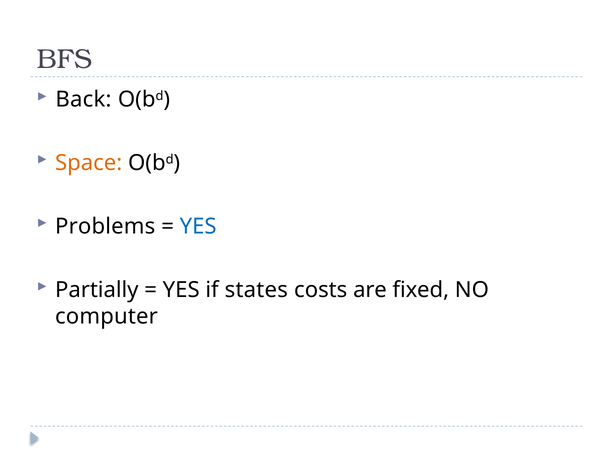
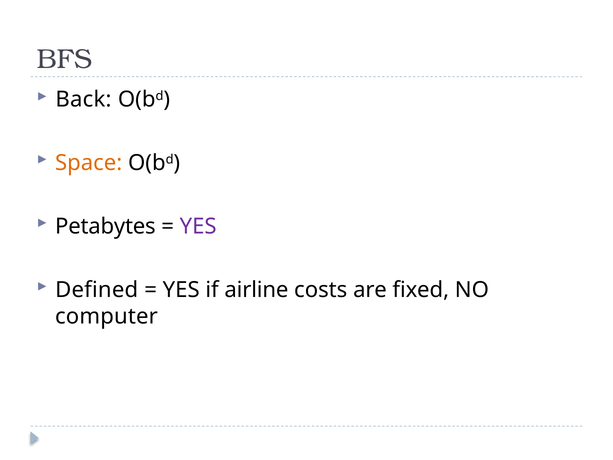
Problems: Problems -> Petabytes
YES at (198, 226) colour: blue -> purple
Partially: Partially -> Defined
states: states -> airline
